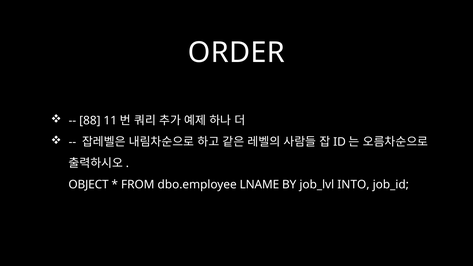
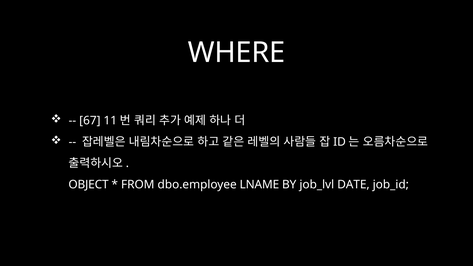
ORDER: ORDER -> WHERE
88: 88 -> 67
INTO: INTO -> DATE
